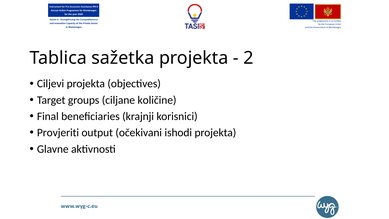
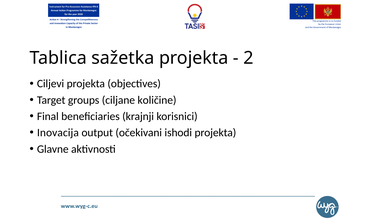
Provjeriti: Provjeriti -> Inovacija
